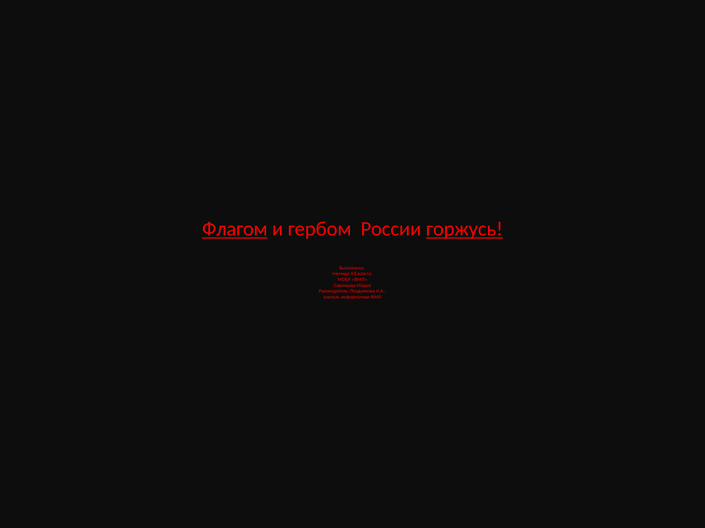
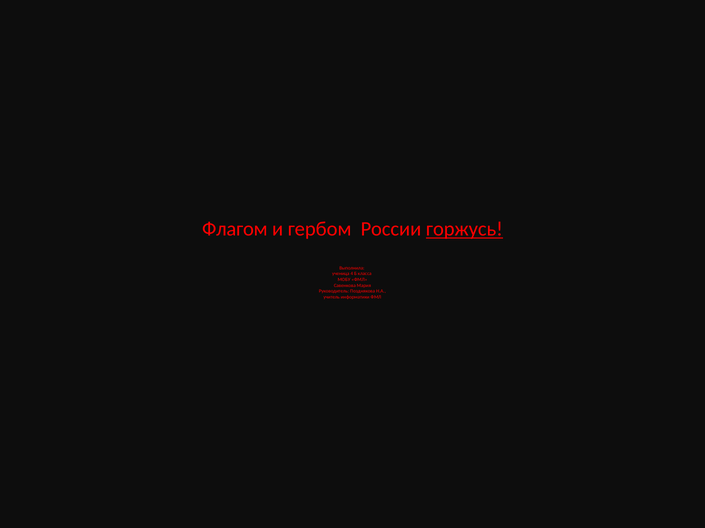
Флагом underline: present -> none
